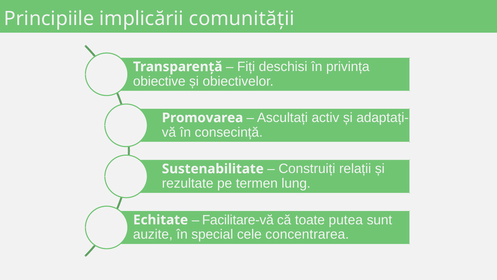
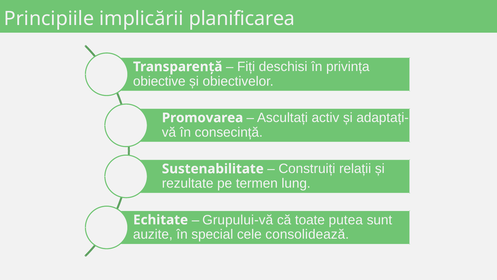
comunității: comunității -> planificarea
Facilitare-vă: Facilitare-vă -> Grupului-vă
concentrarea: concentrarea -> consolidează
